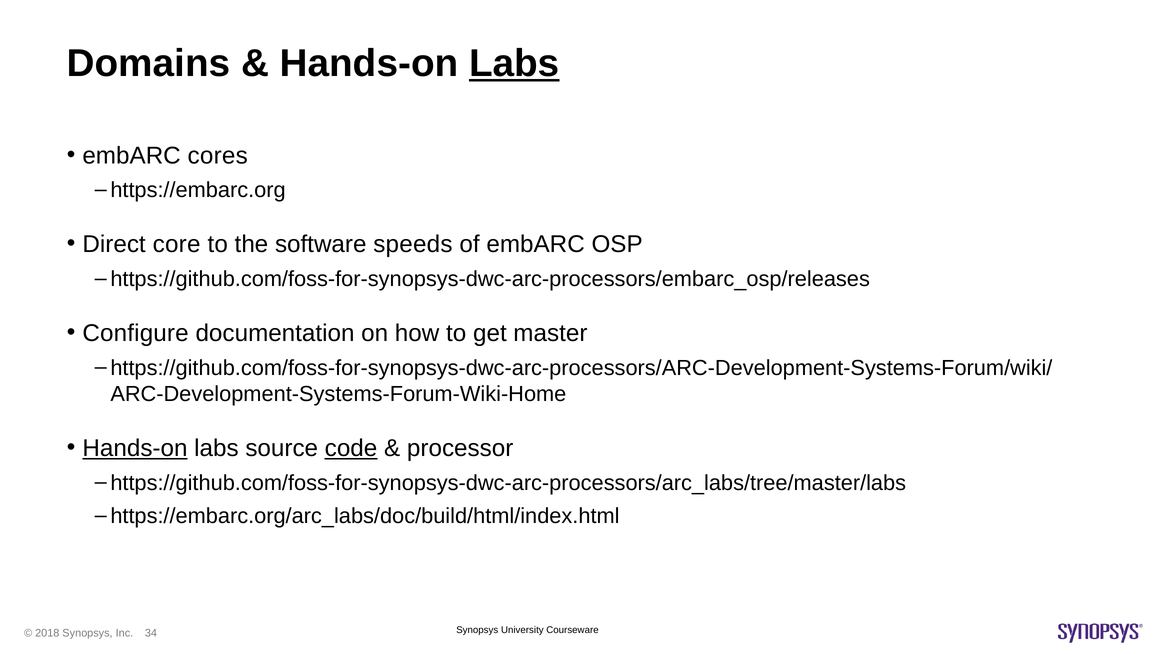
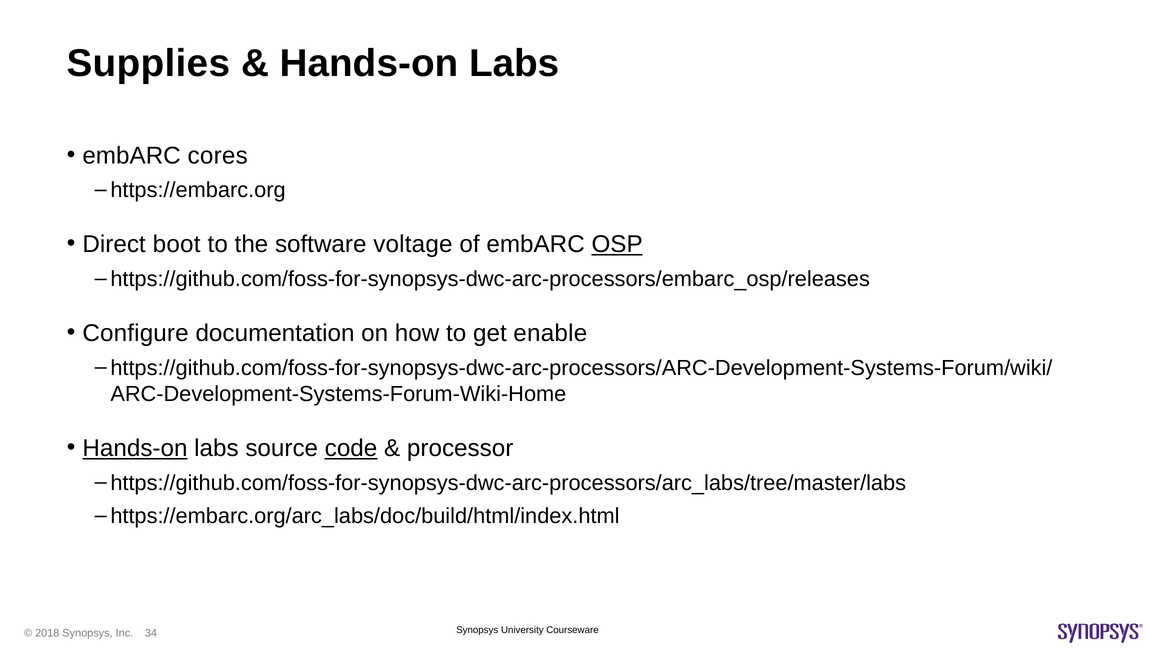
Domains: Domains -> Supplies
Labs at (514, 64) underline: present -> none
core: core -> boot
speeds: speeds -> voltage
OSP underline: none -> present
master: master -> enable
